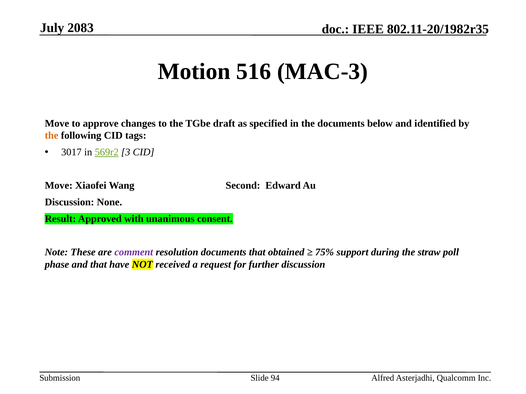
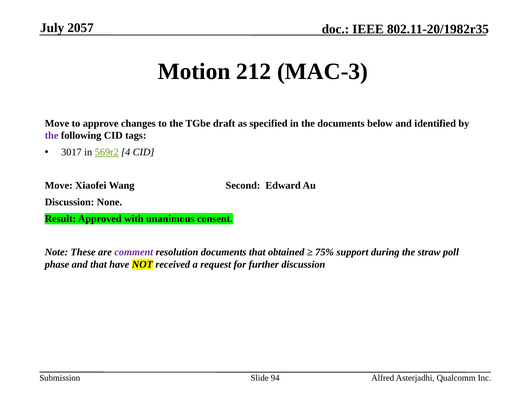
2083: 2083 -> 2057
516: 516 -> 212
the at (52, 136) colour: orange -> purple
3: 3 -> 4
